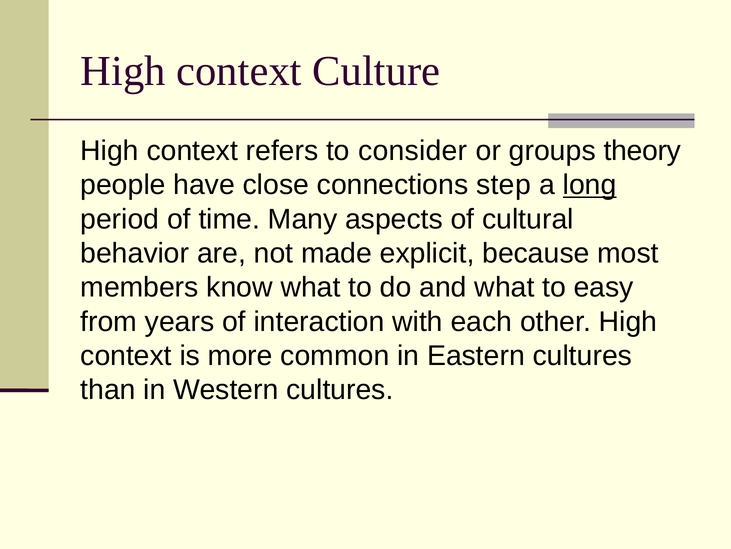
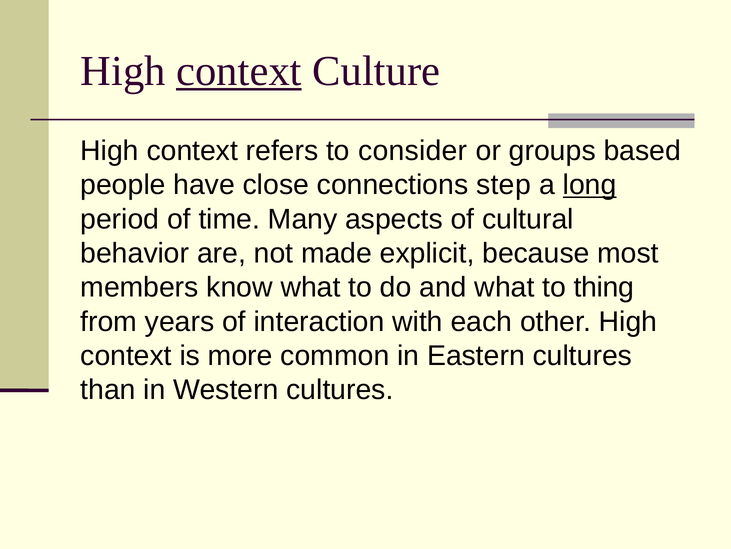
context at (239, 71) underline: none -> present
theory: theory -> based
easy: easy -> thing
